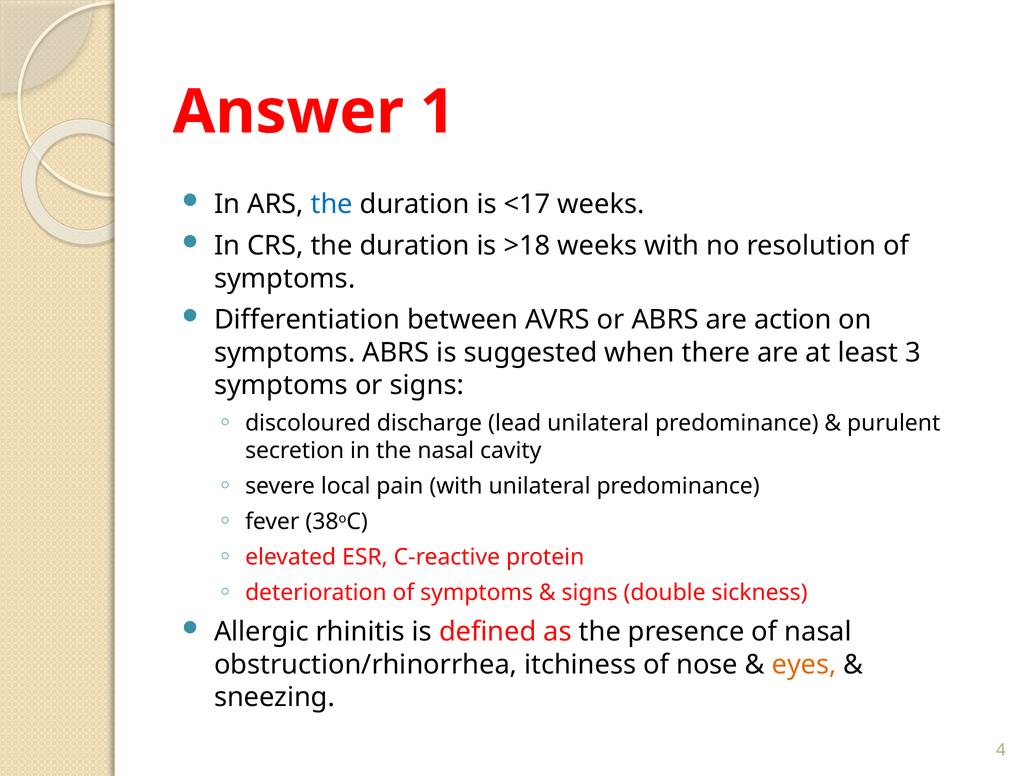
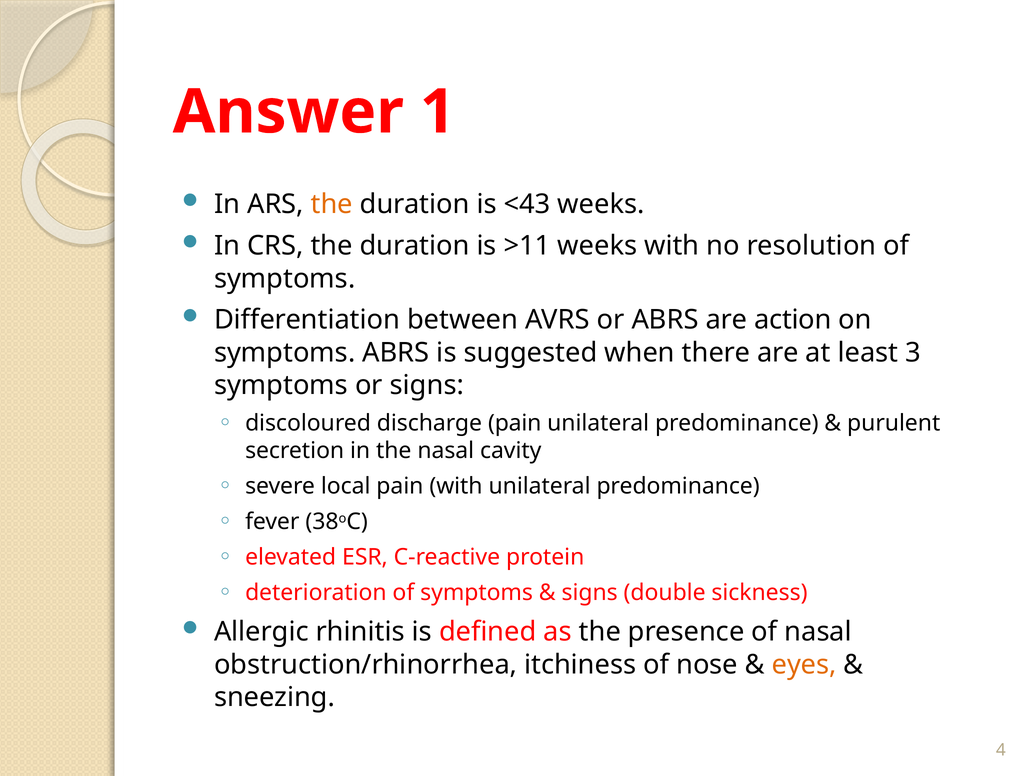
the at (332, 205) colour: blue -> orange
<17: <17 -> <43
>18: >18 -> >11
discharge lead: lead -> pain
